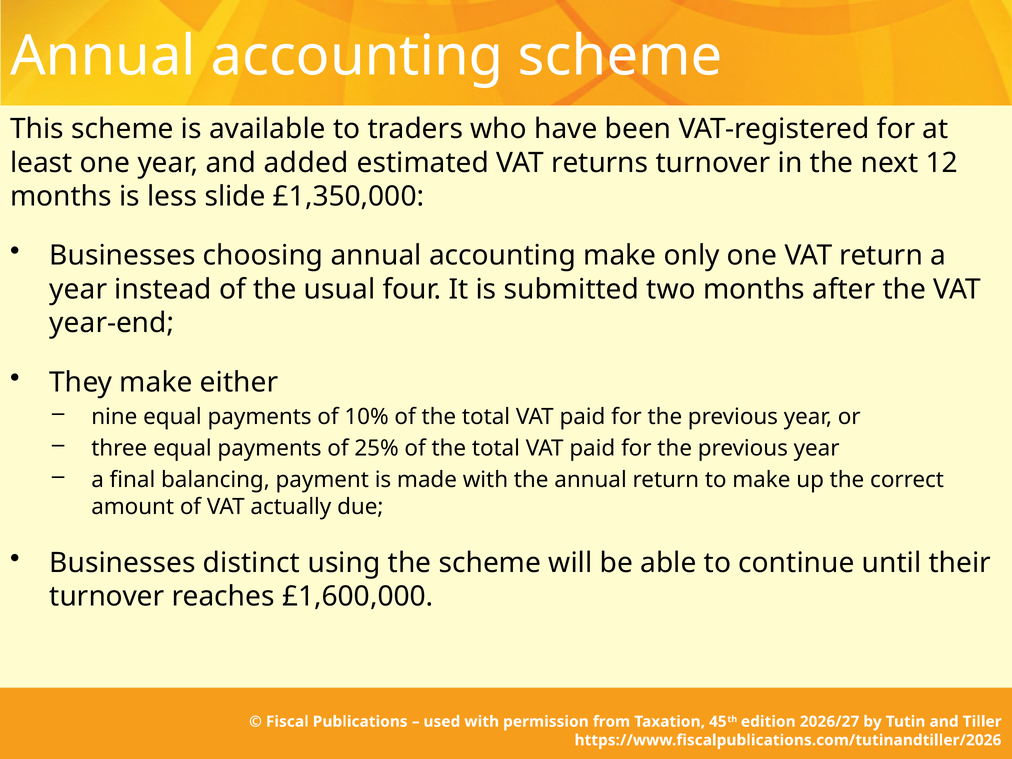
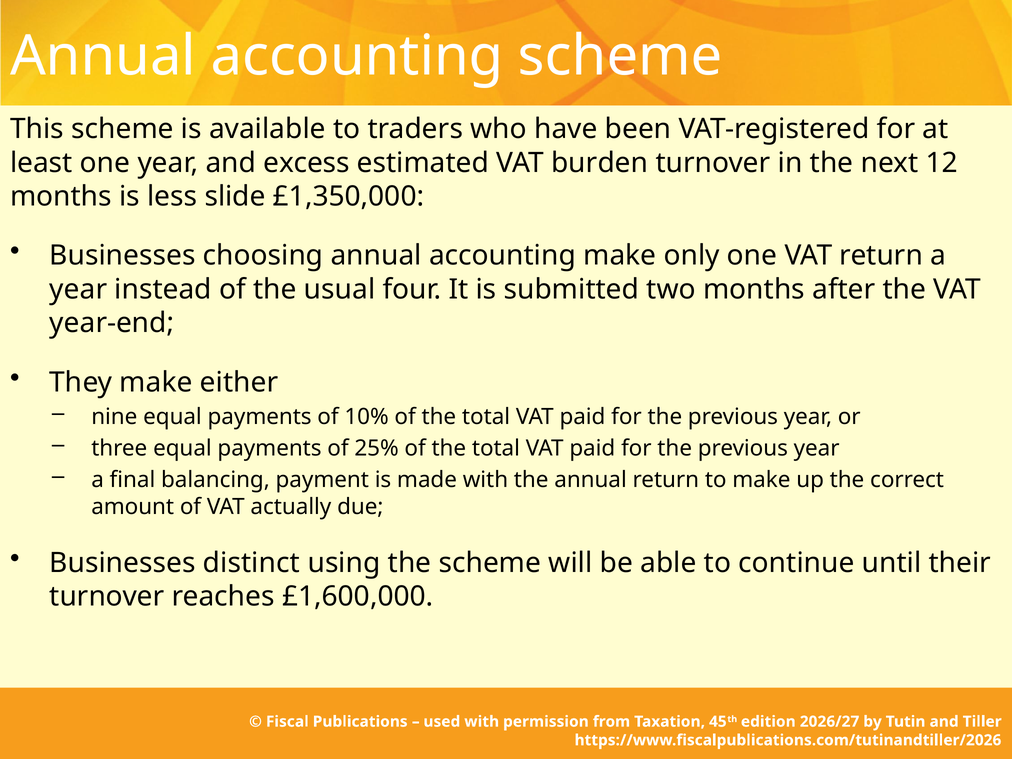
added: added -> excess
returns: returns -> burden
